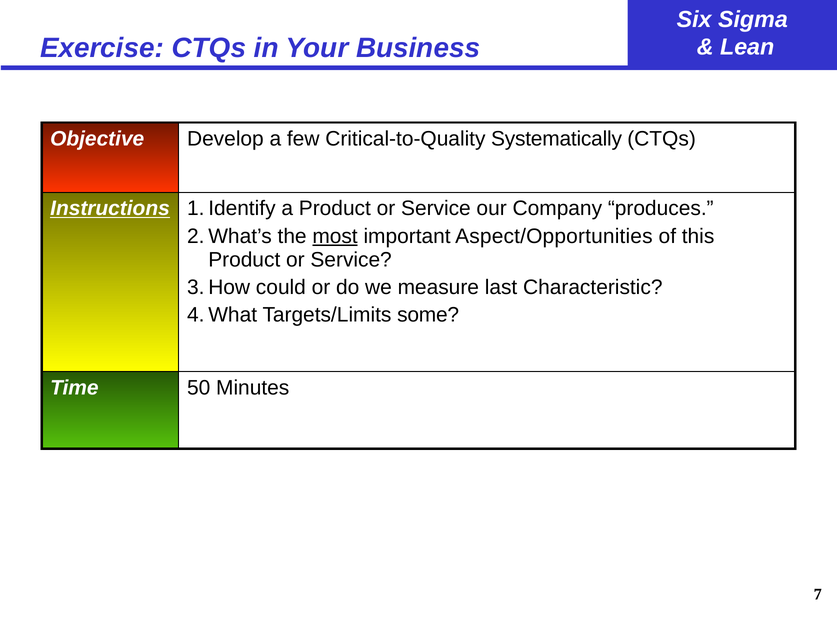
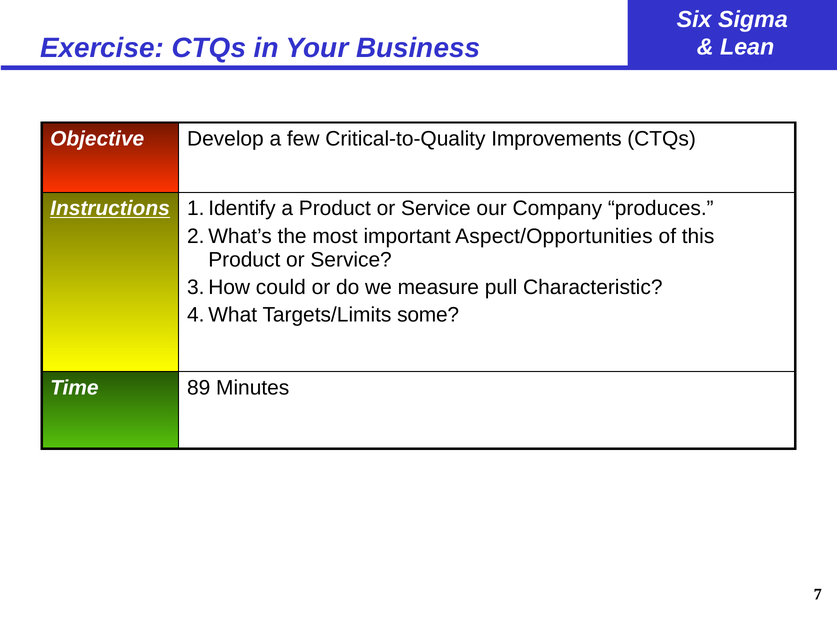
Systematically: Systematically -> Improvements
most underline: present -> none
last: last -> pull
50: 50 -> 89
